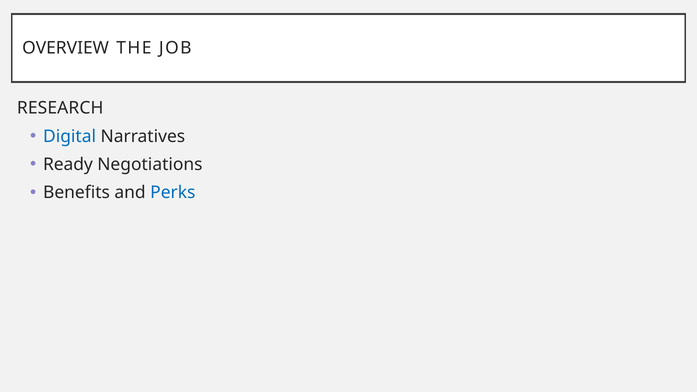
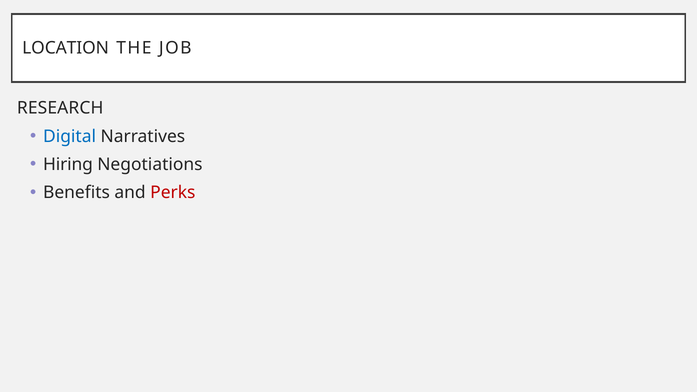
OVERVIEW: OVERVIEW -> LOCATION
Ready: Ready -> Hiring
Perks colour: blue -> red
